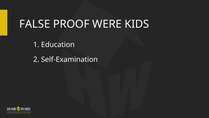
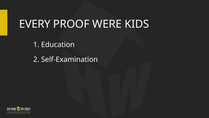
FALSE: FALSE -> EVERY
